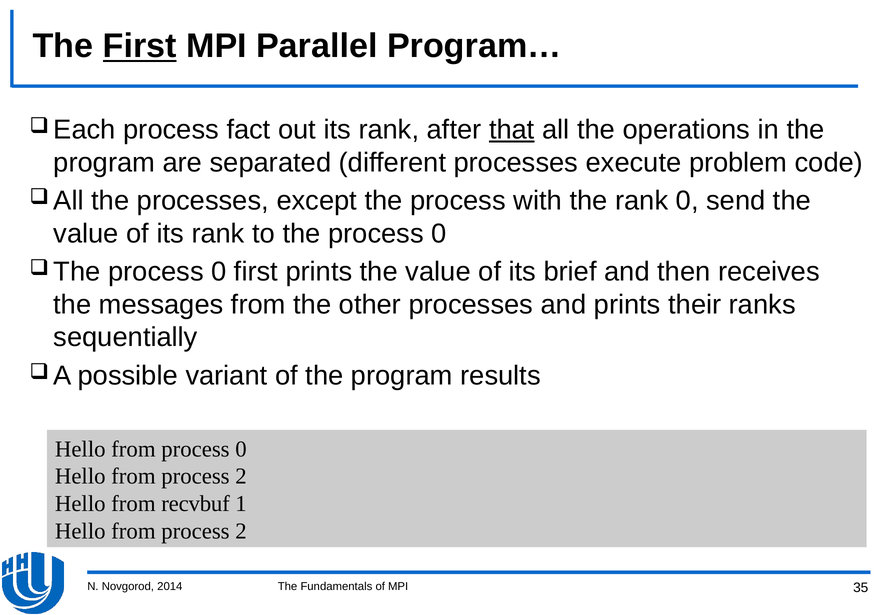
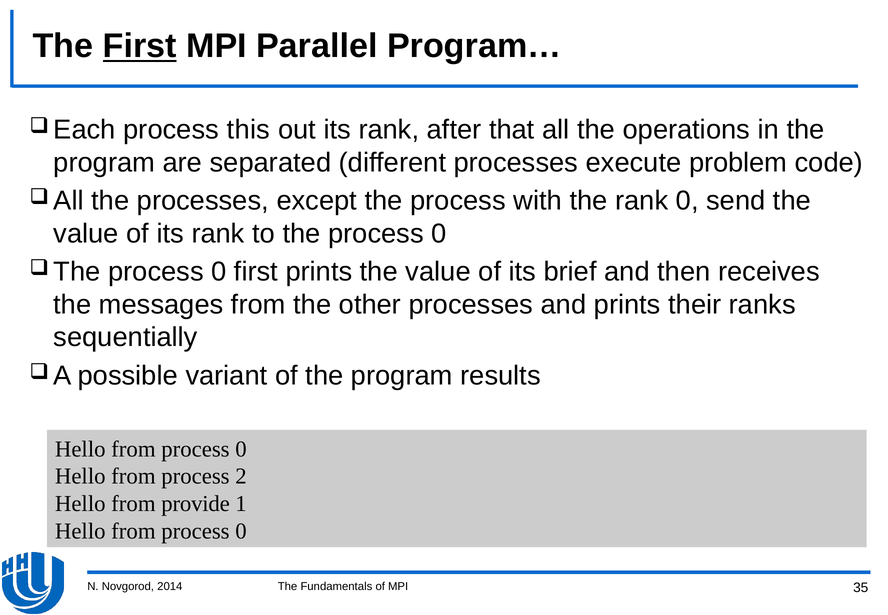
fact: fact -> this
that underline: present -> none
recvbuf: recvbuf -> provide
2 at (241, 531): 2 -> 0
